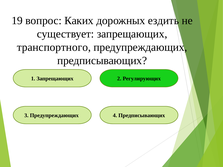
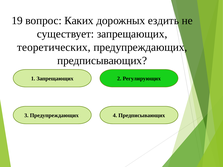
транспортного: транспортного -> теоретических
